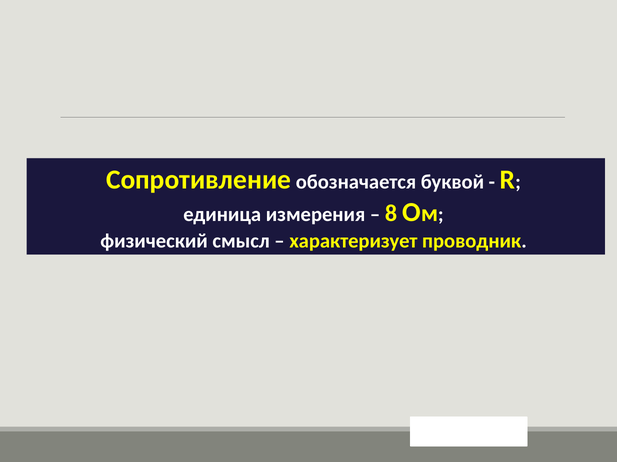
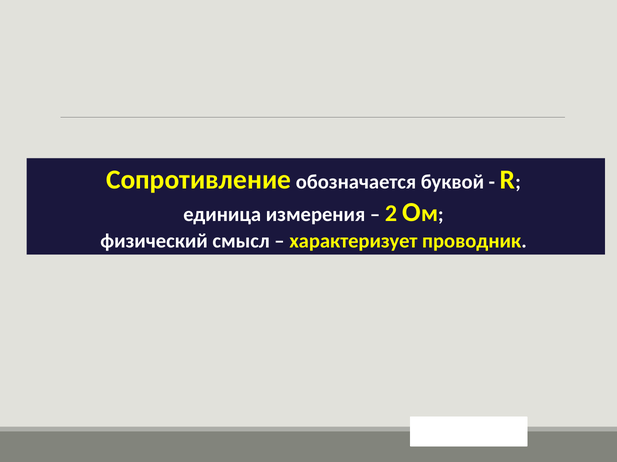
8: 8 -> 2
